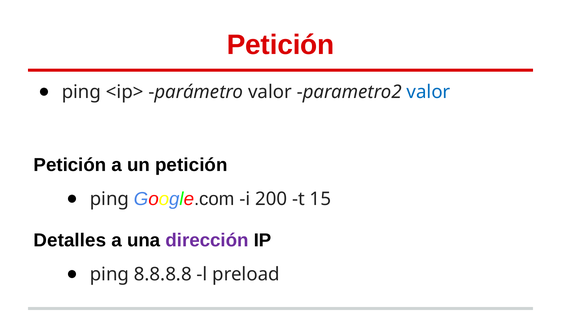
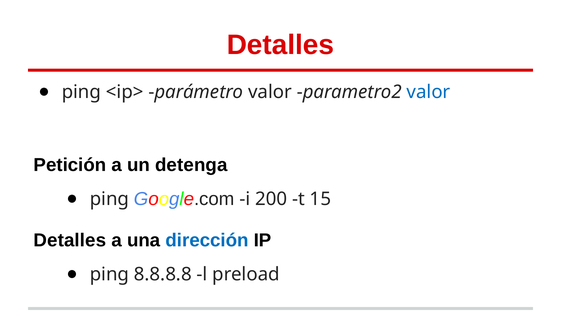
Petición at (281, 45): Petición -> Detalles
un petición: petición -> detenga
dirección colour: purple -> blue
